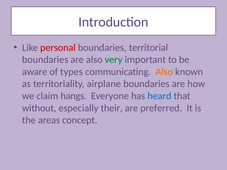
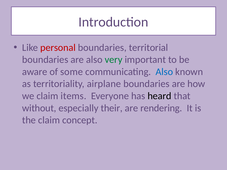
types: types -> some
Also at (164, 72) colour: orange -> blue
hangs: hangs -> items
heard colour: blue -> black
preferred: preferred -> rendering
the areas: areas -> claim
